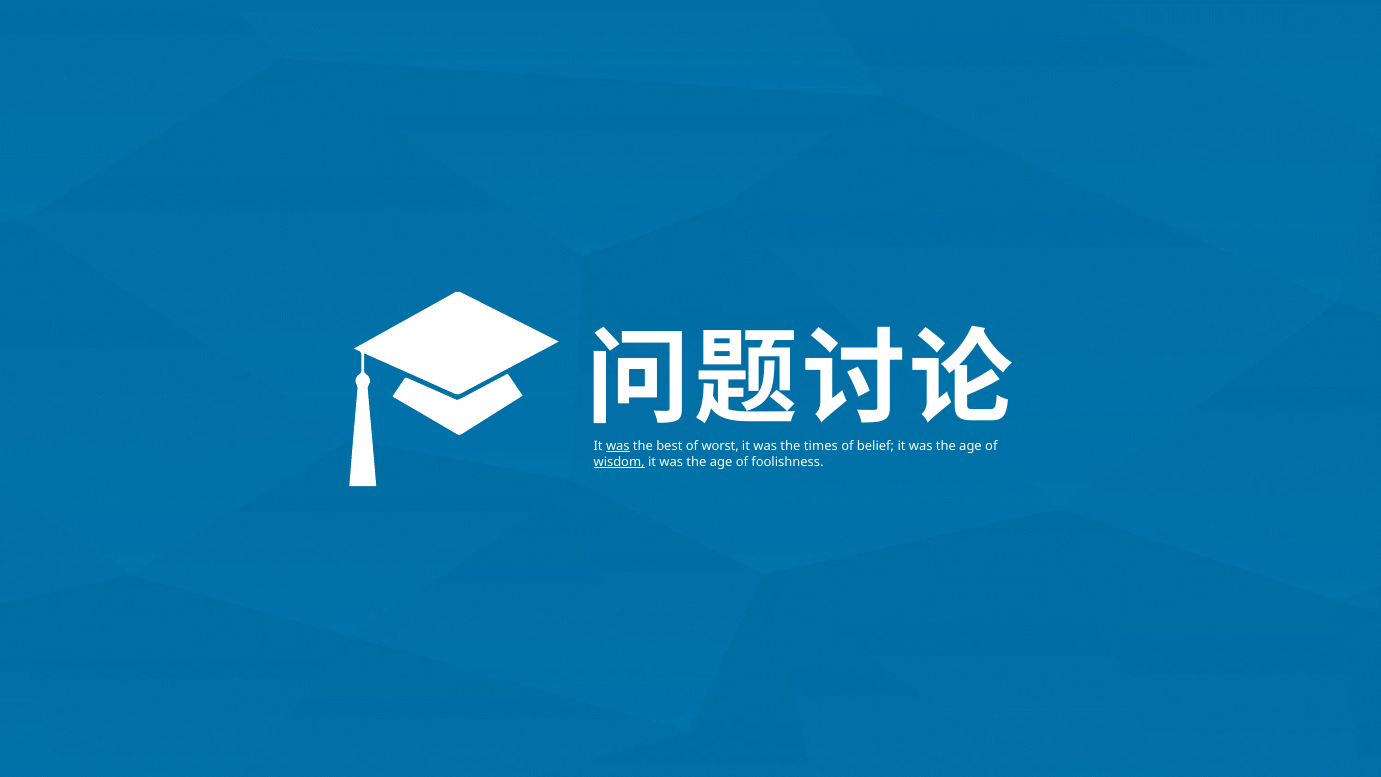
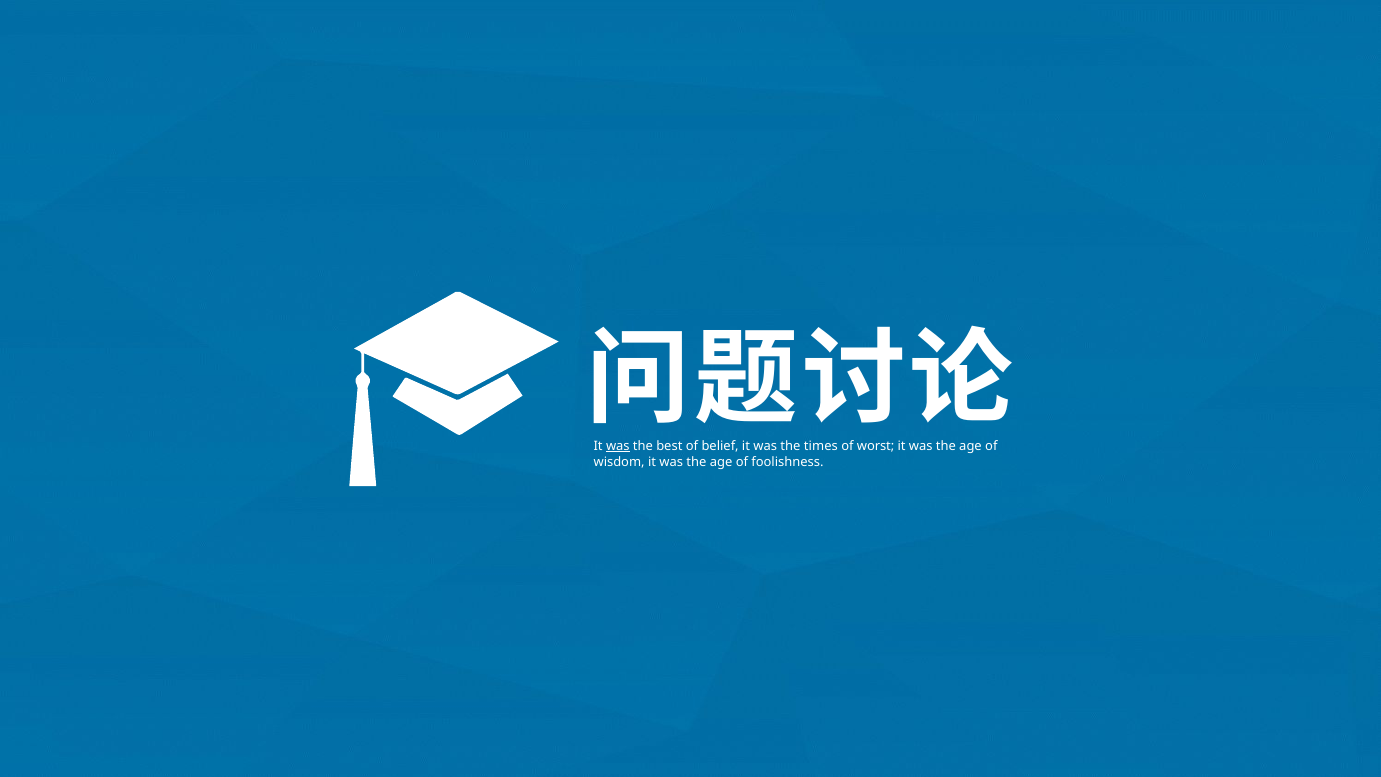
worst: worst -> belief
belief: belief -> worst
wisdom underline: present -> none
